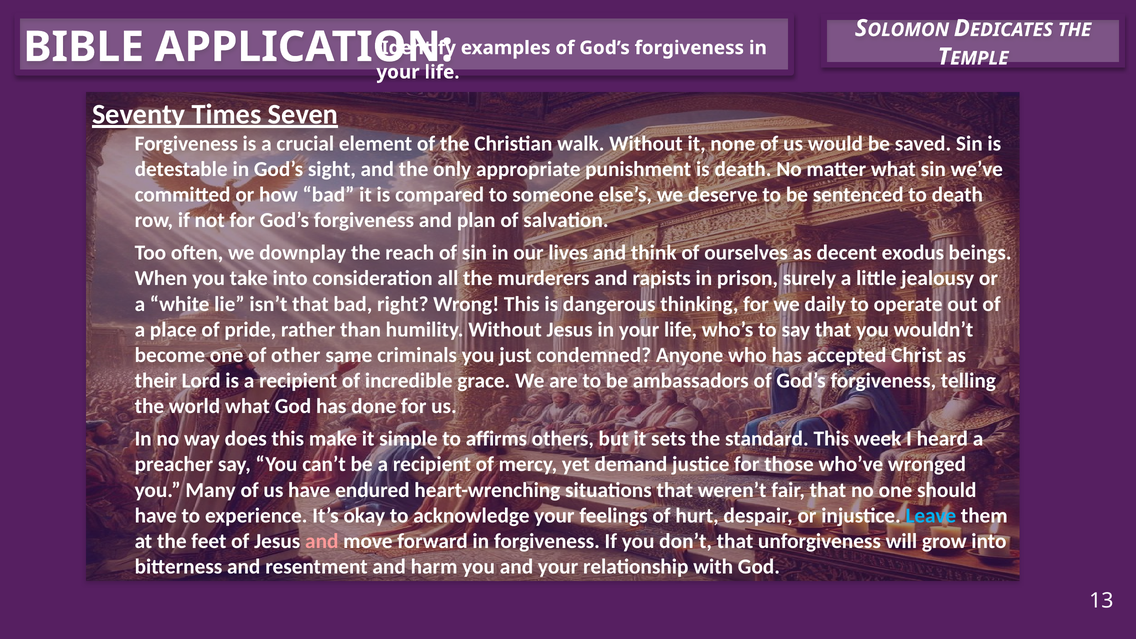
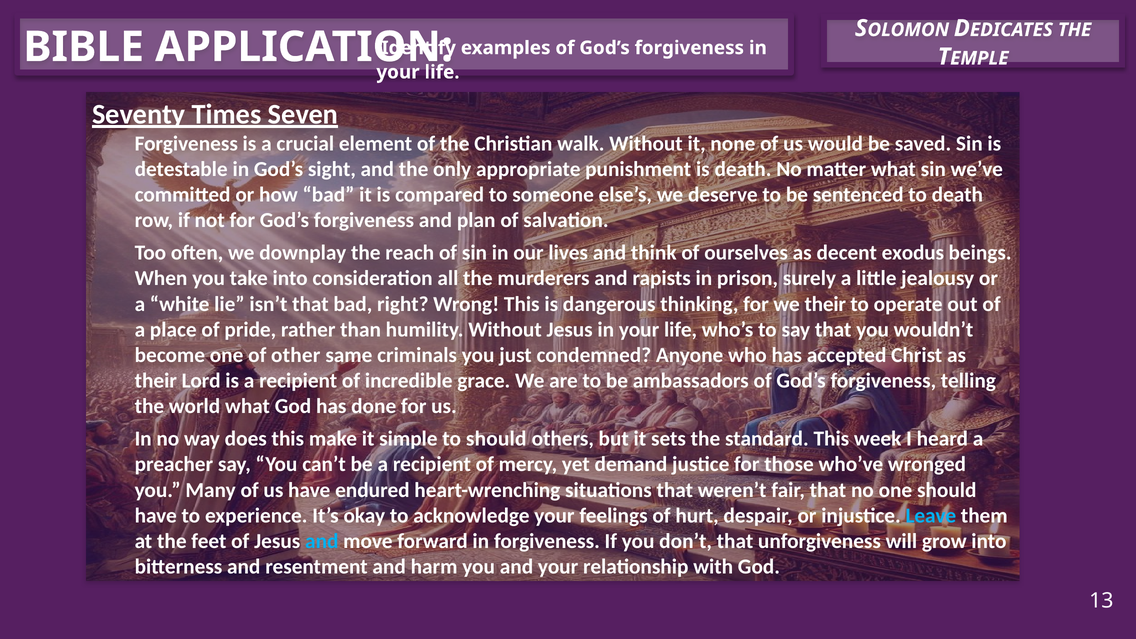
we daily: daily -> their
to affirms: affirms -> should
and at (322, 541) colour: pink -> light blue
